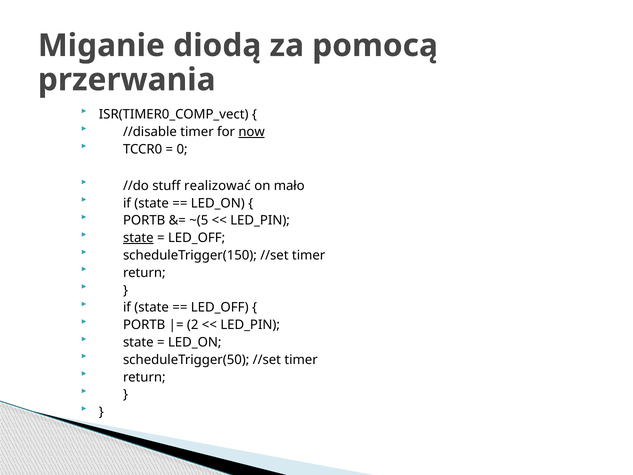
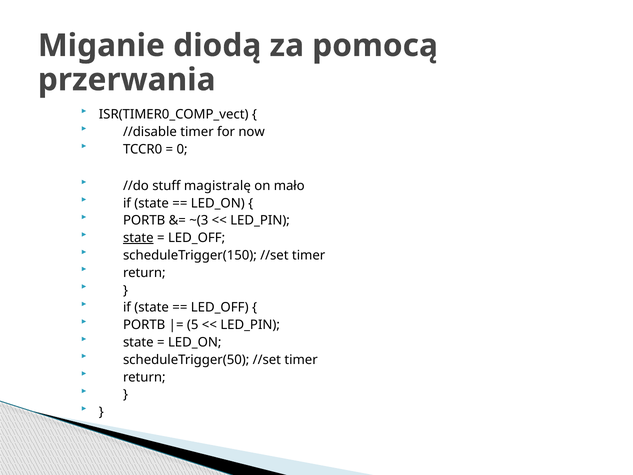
now underline: present -> none
realizować: realizować -> magistralę
~(5: ~(5 -> ~(3
2: 2 -> 5
